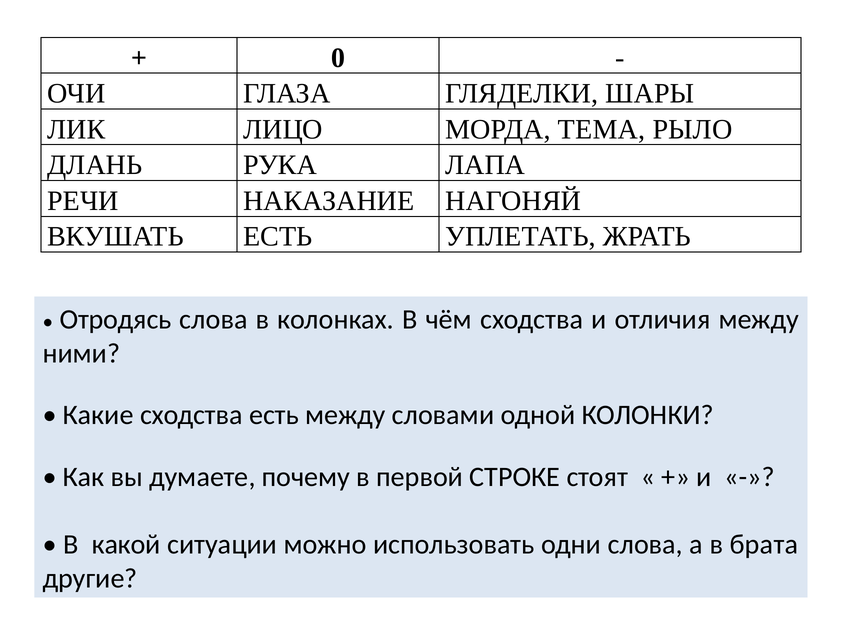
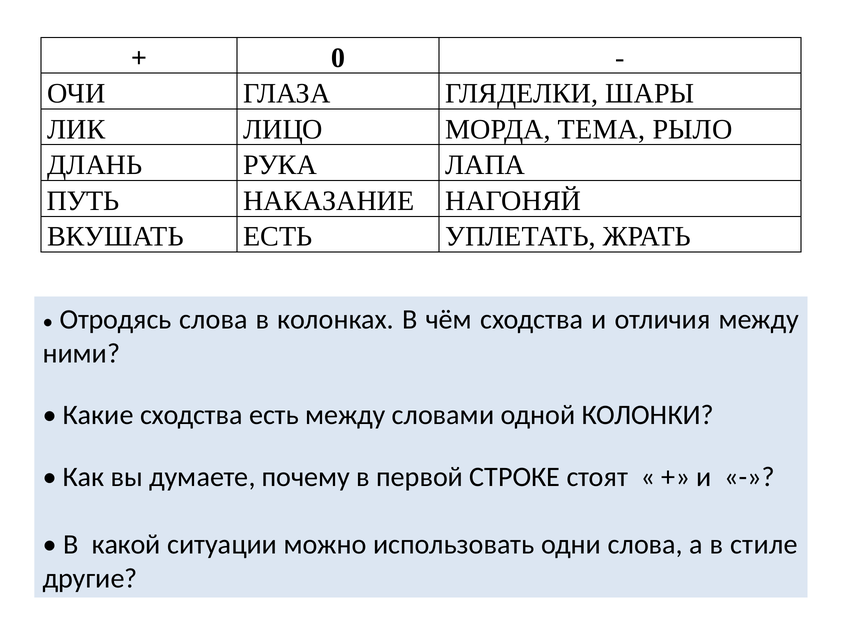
РЕЧИ: РЕЧИ -> ПУТЬ
брата: брата -> стиле
